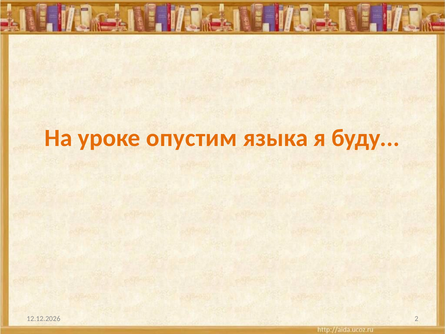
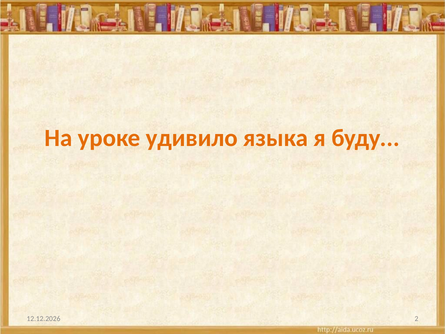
опустим: опустим -> удивило
